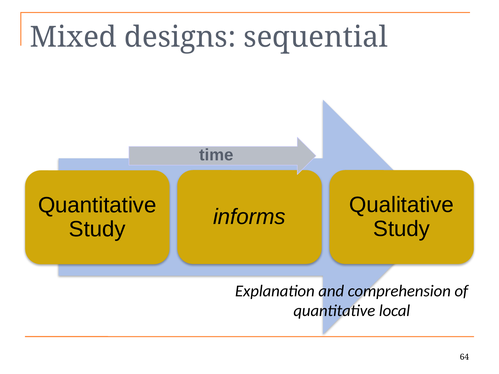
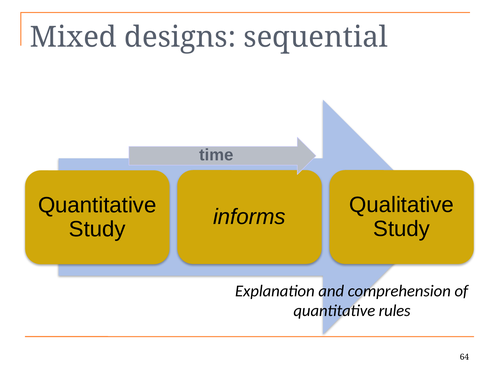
local: local -> rules
